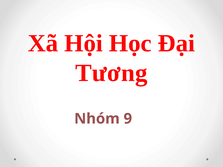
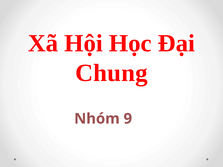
Tương: Tương -> Chung
